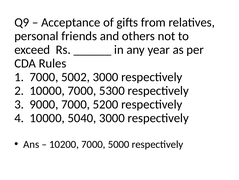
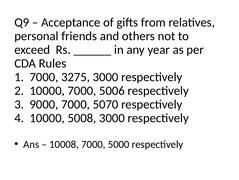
5002: 5002 -> 3275
5300: 5300 -> 5006
5200: 5200 -> 5070
5040: 5040 -> 5008
10200: 10200 -> 10008
